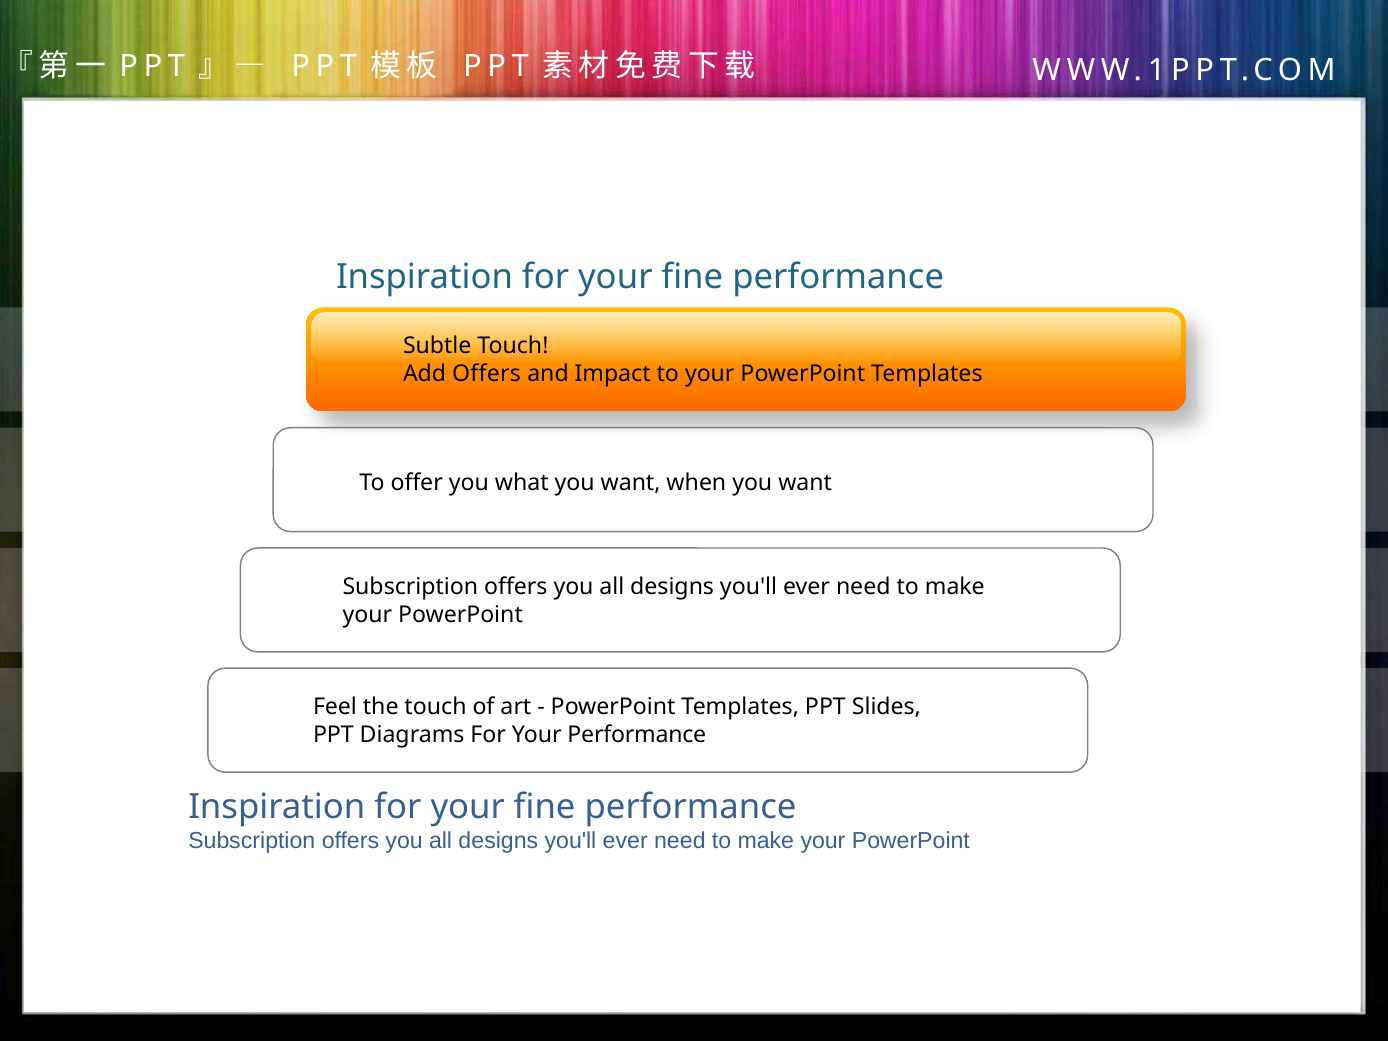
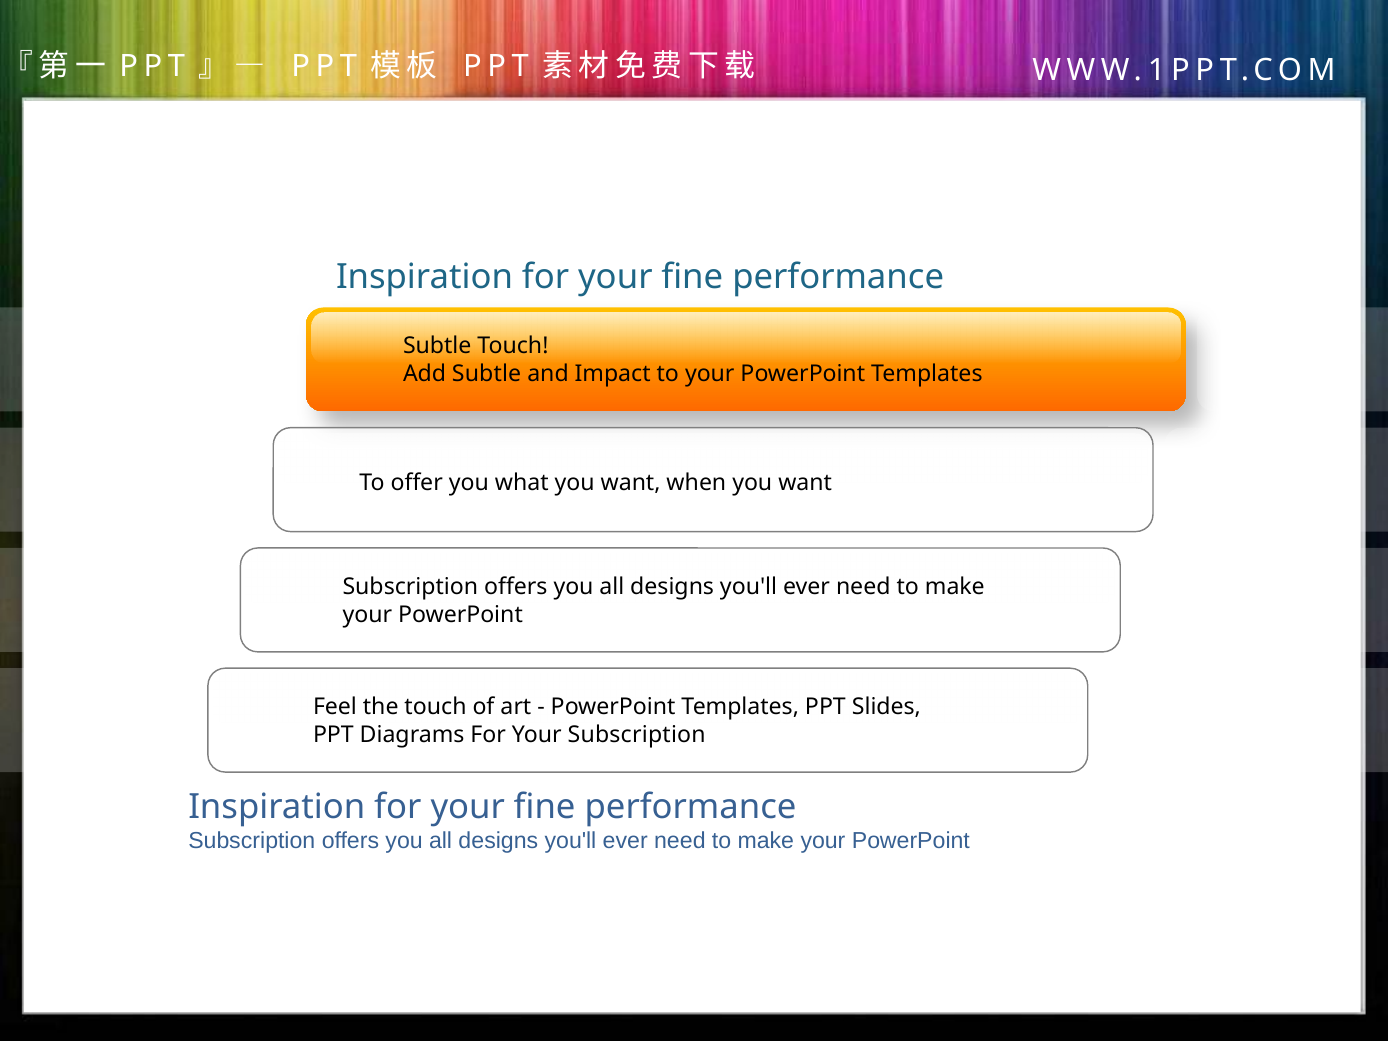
Add Offers: Offers -> Subtle
Your Performance: Performance -> Subscription
